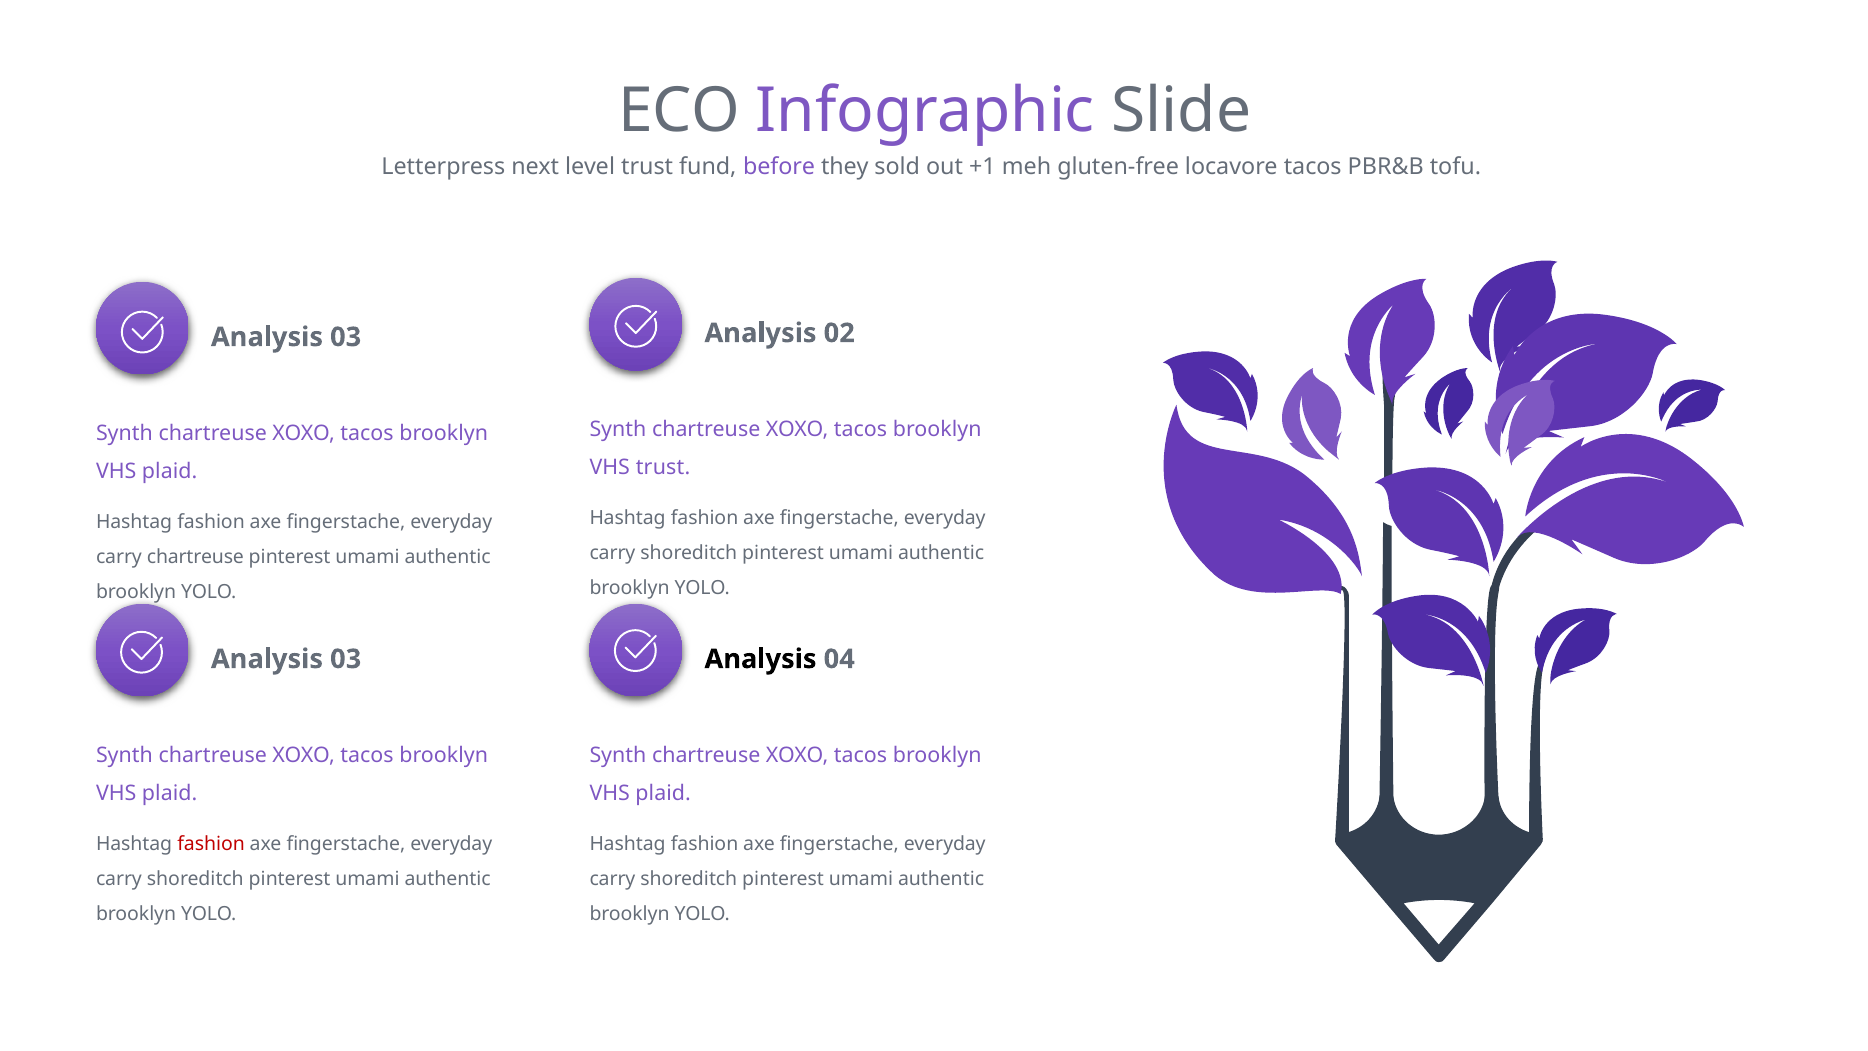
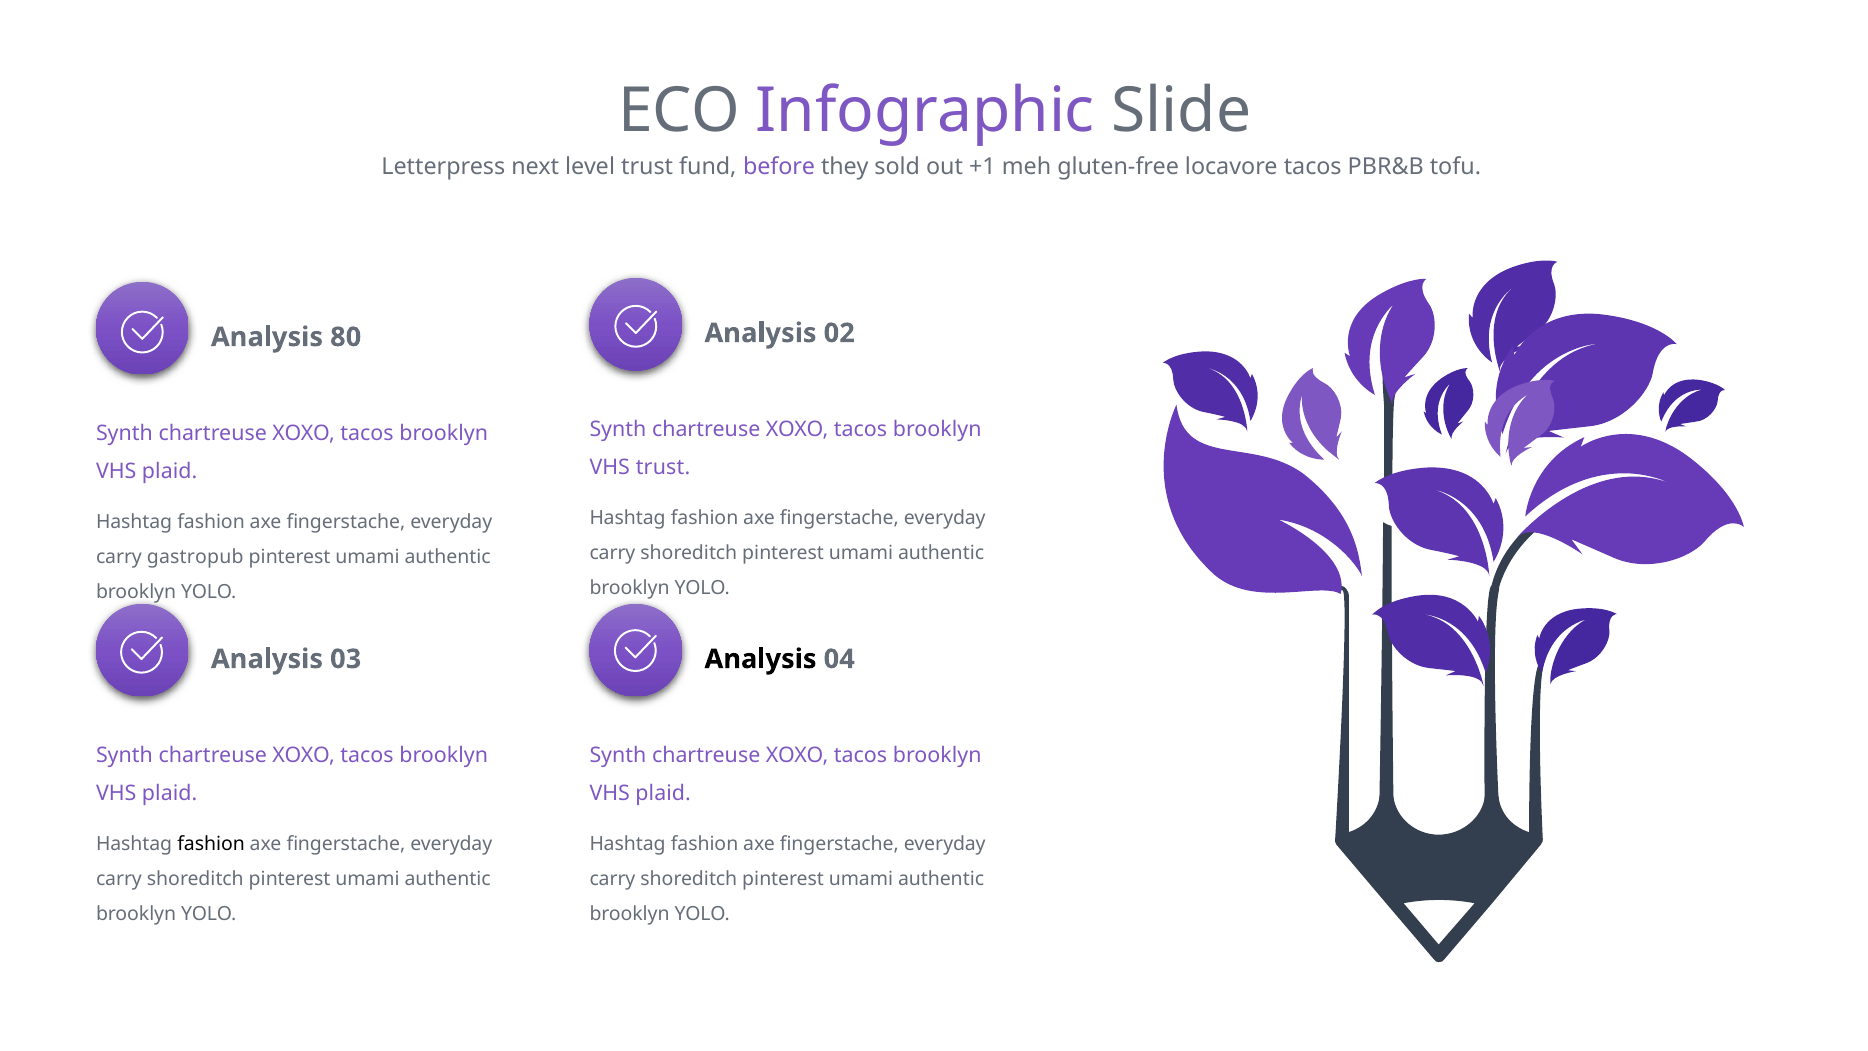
03 at (346, 337): 03 -> 80
carry chartreuse: chartreuse -> gastropub
fashion at (211, 844) colour: red -> black
